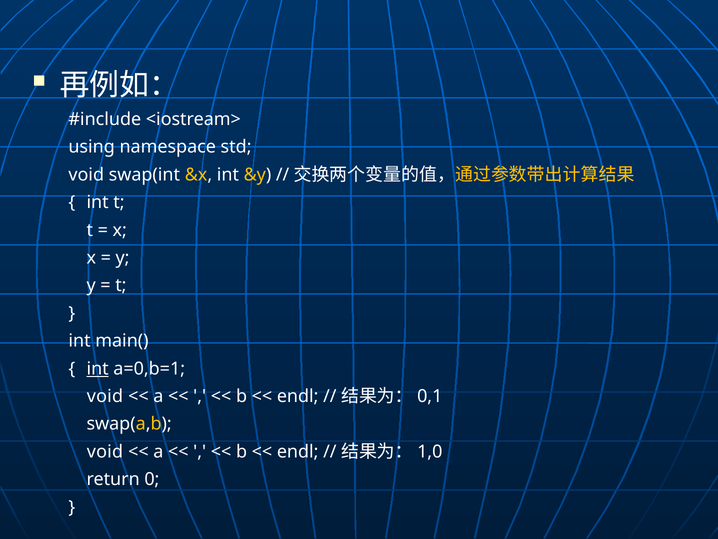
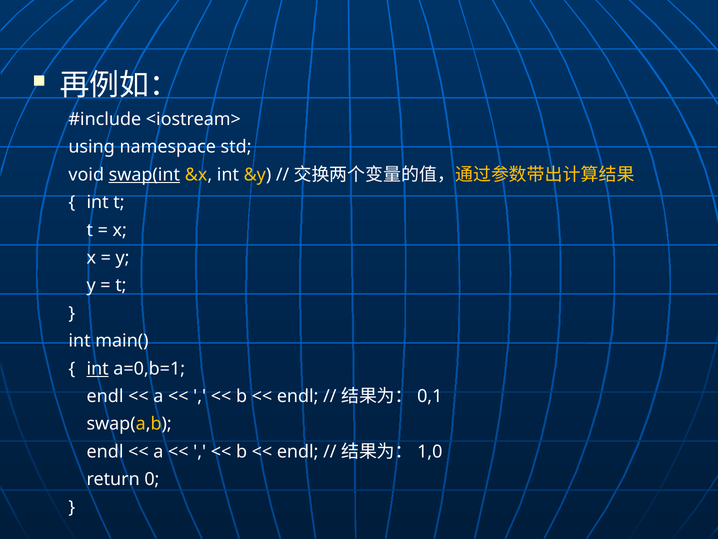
swap(int underline: none -> present
void at (105, 396): void -> endl
void at (105, 451): void -> endl
